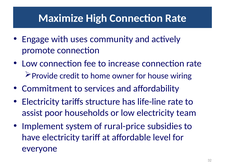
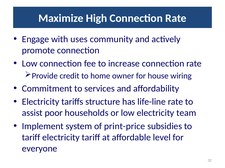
rural-price: rural-price -> print-price
have at (31, 138): have -> tariff
